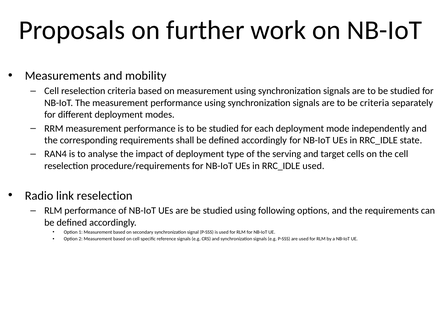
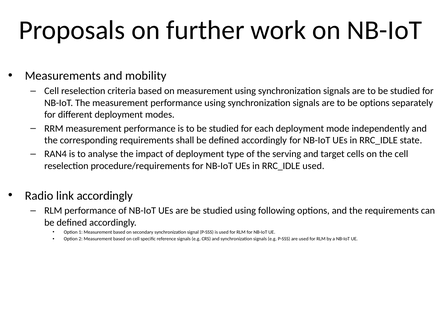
be criteria: criteria -> options
link reselection: reselection -> accordingly
